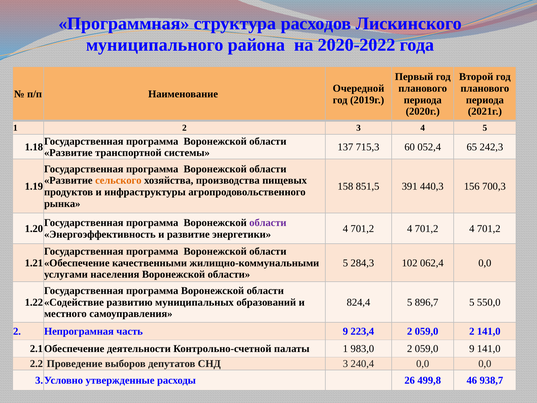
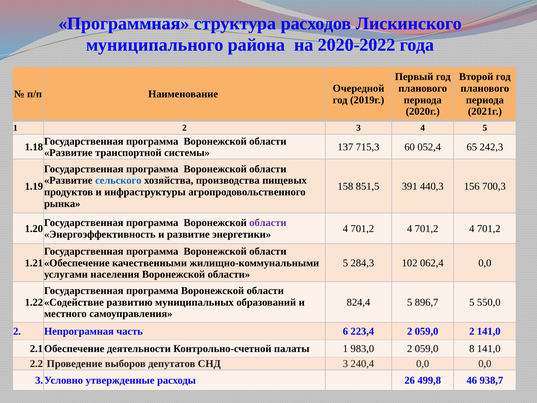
сельского colour: orange -> blue
часть 9: 9 -> 6
059,0 9: 9 -> 8
